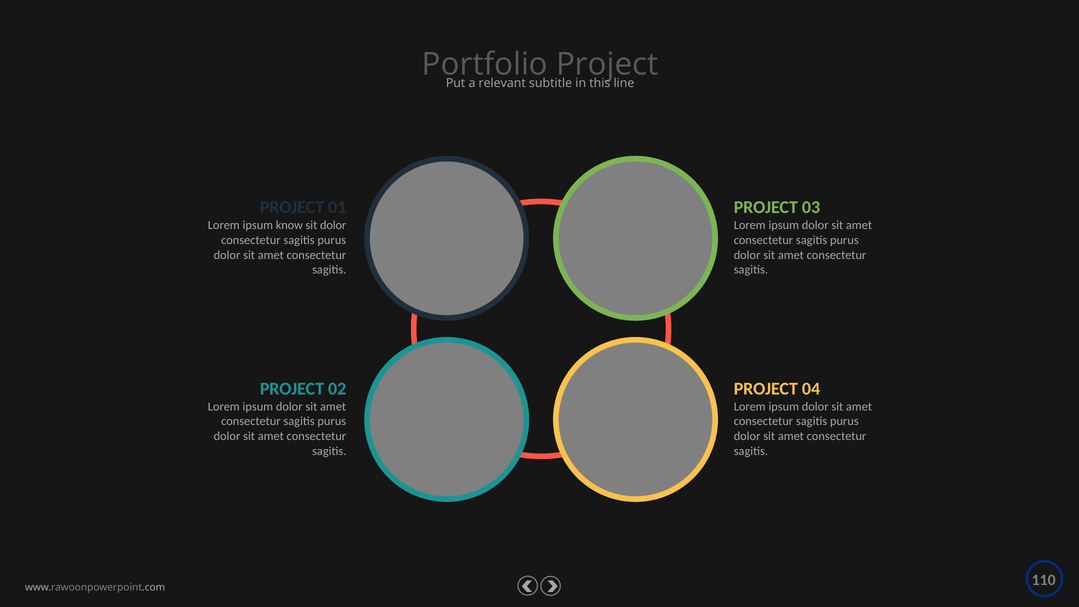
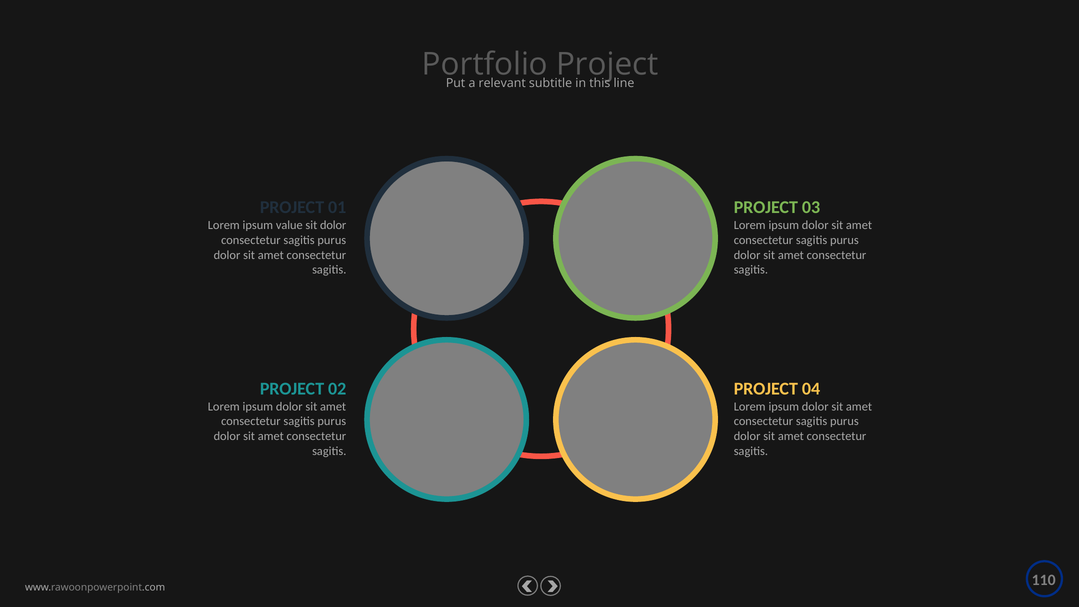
know: know -> value
